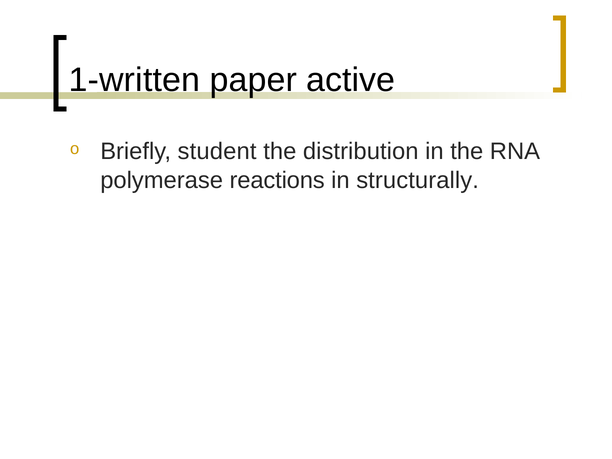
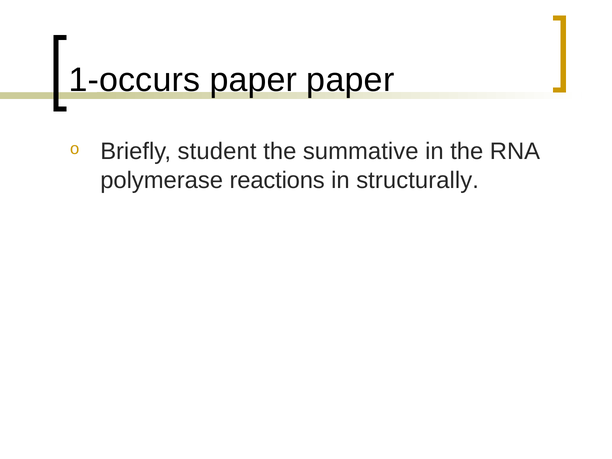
1-written: 1-written -> 1-occurs
paper active: active -> paper
distribution: distribution -> summative
